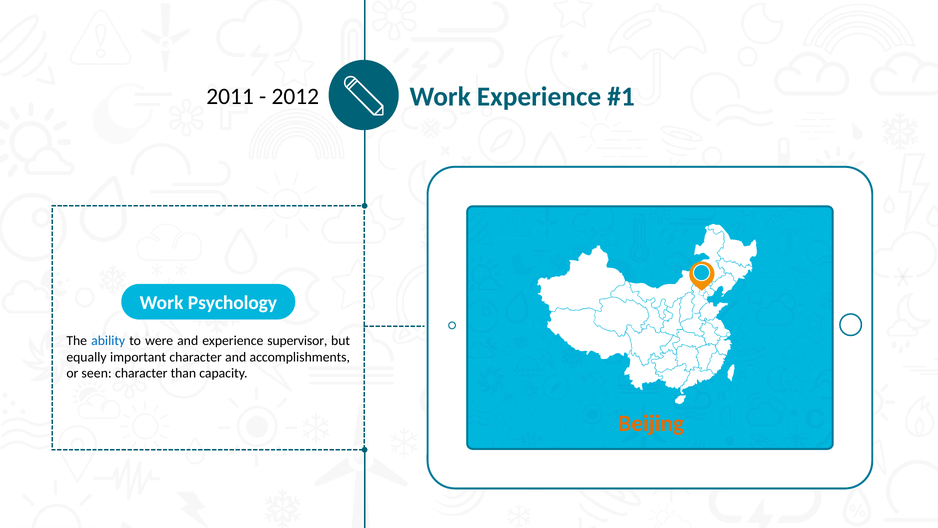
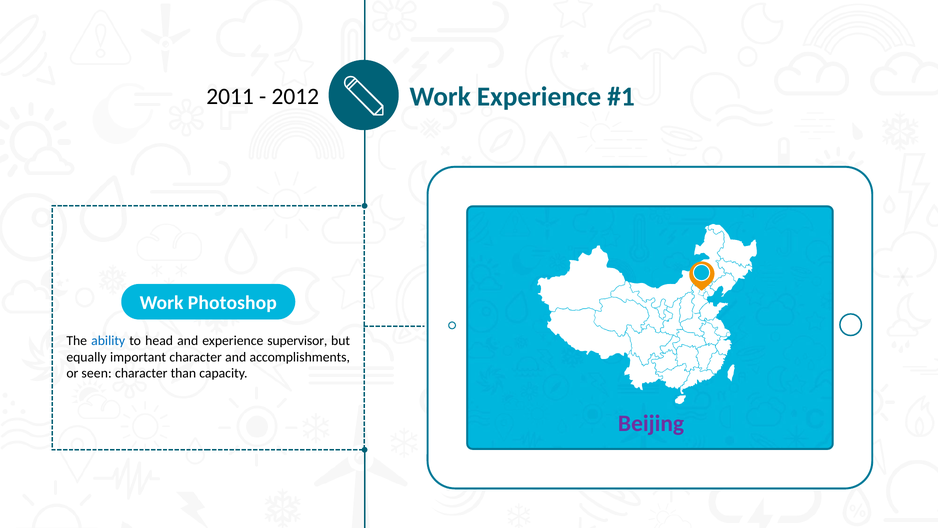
Psychology: Psychology -> Photoshop
were: were -> head
Beijing colour: orange -> purple
